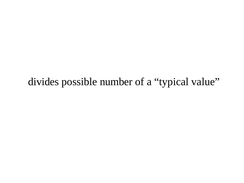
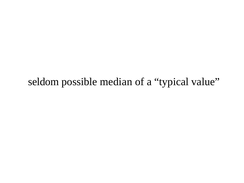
divides: divides -> seldom
number: number -> median
